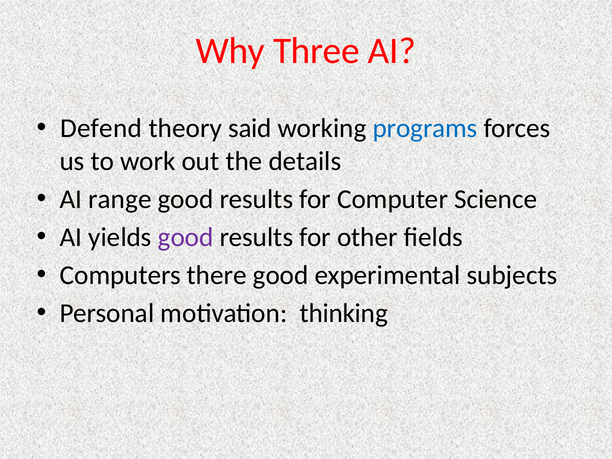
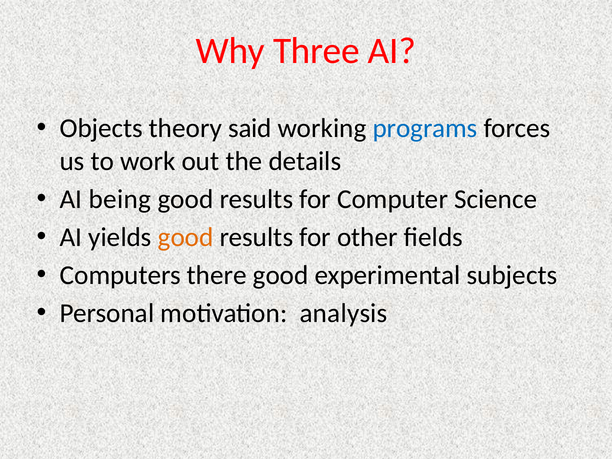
Defend: Defend -> Objects
range: range -> being
good at (186, 237) colour: purple -> orange
thinking: thinking -> analysis
